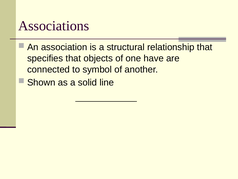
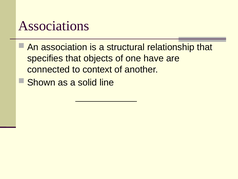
symbol: symbol -> context
